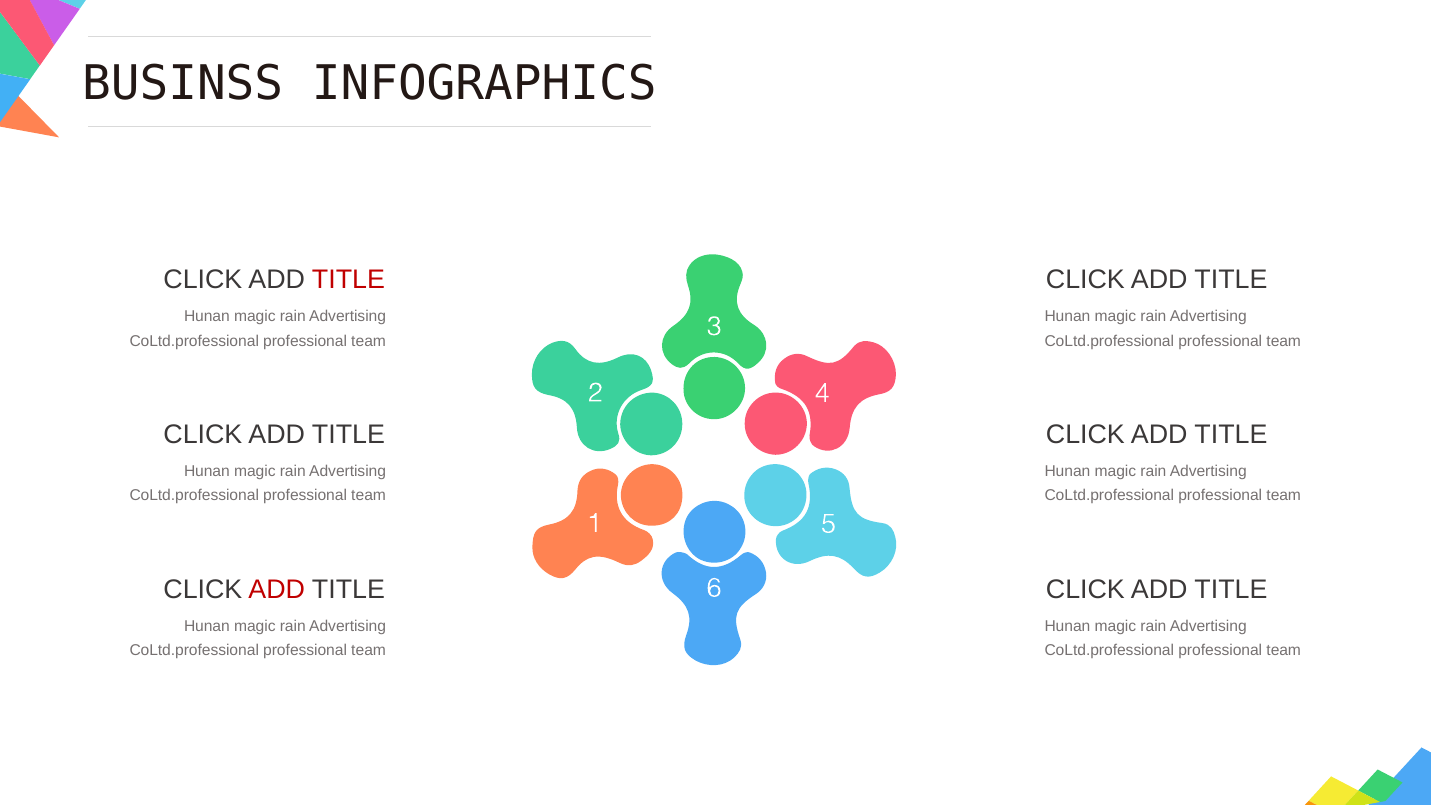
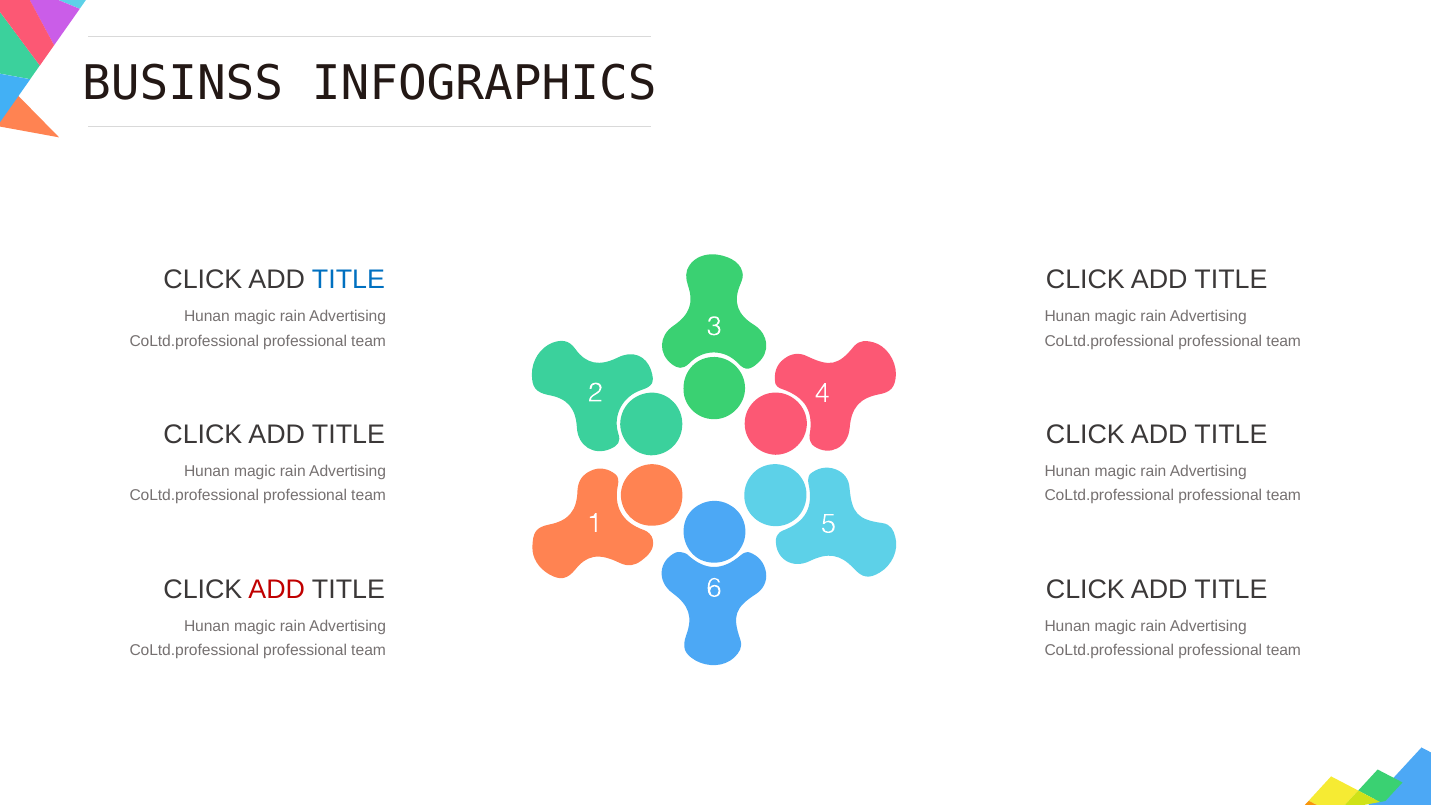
TITLE at (348, 279) colour: red -> blue
